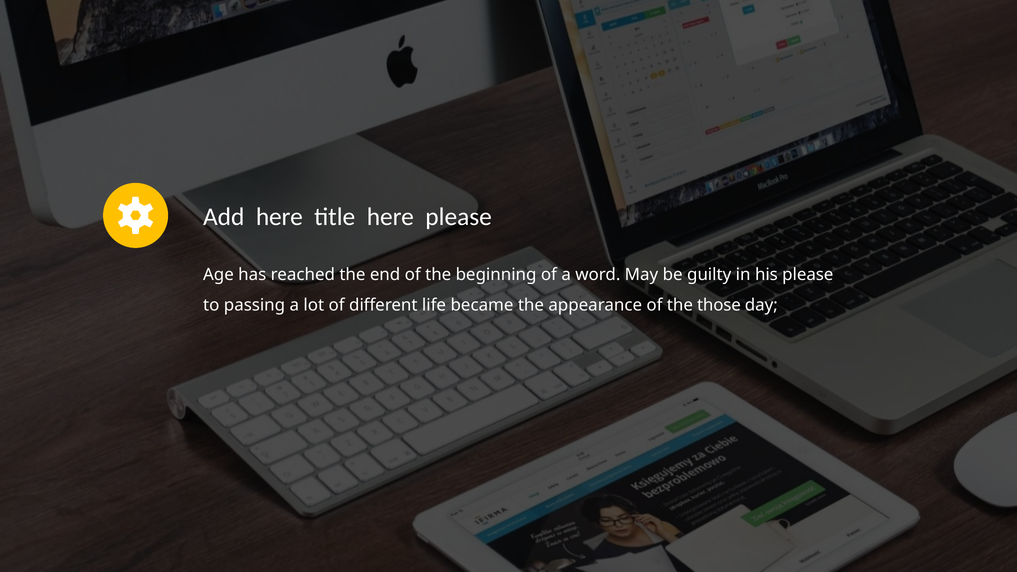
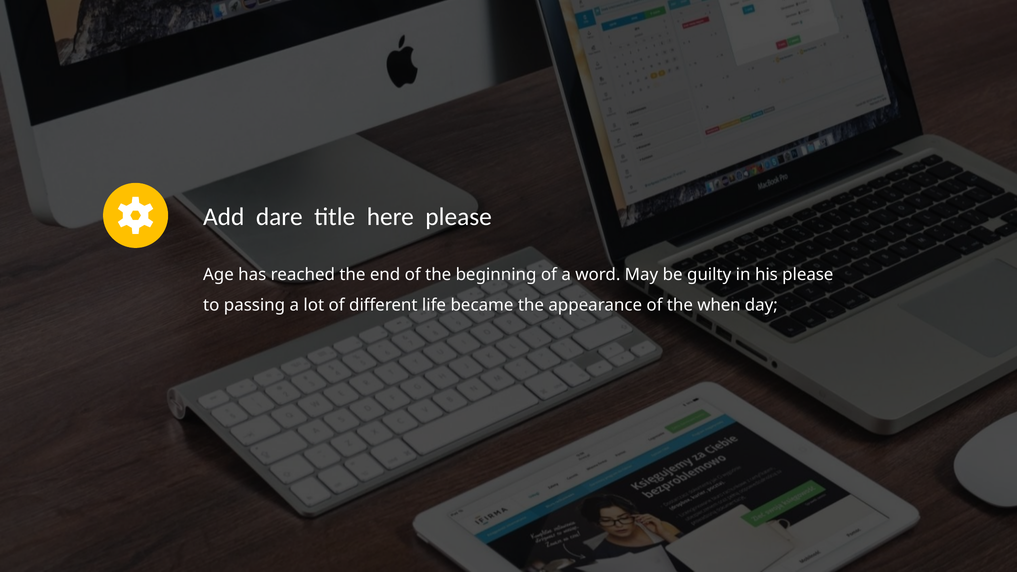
Add here: here -> dare
those: those -> when
